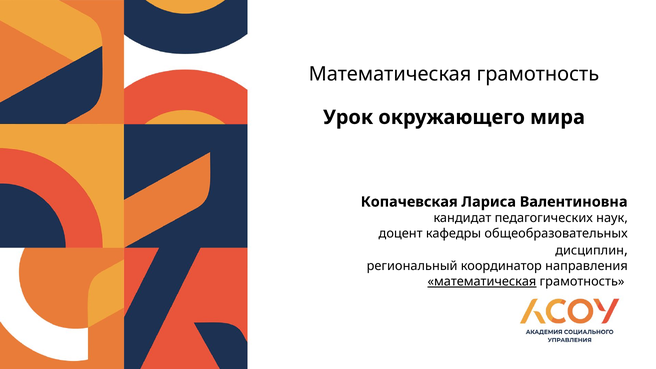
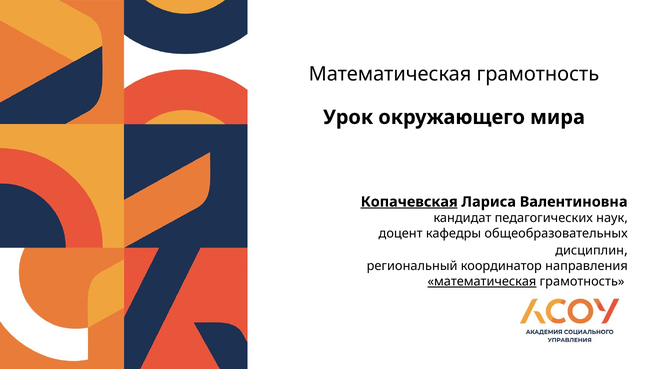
Копачевская underline: none -> present
